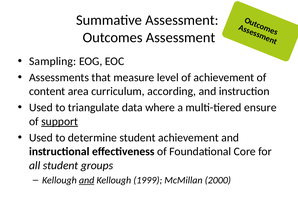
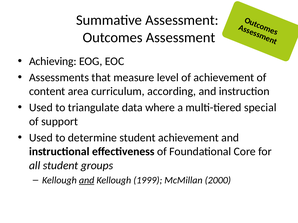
Sampling: Sampling -> Achieving
ensure: ensure -> special
support underline: present -> none
